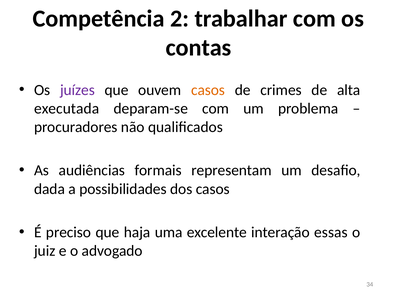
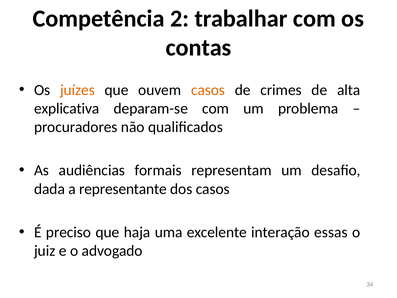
juízes colour: purple -> orange
executada: executada -> explicativa
possibilidades: possibilidades -> representante
